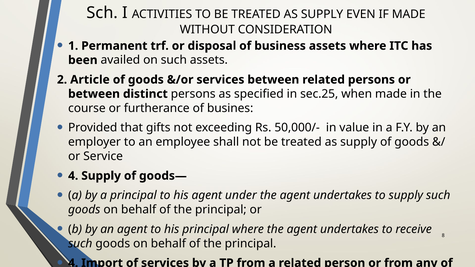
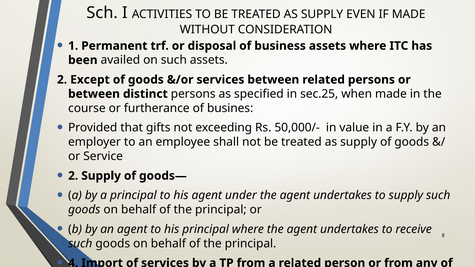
Article: Article -> Except
4 at (73, 176): 4 -> 2
